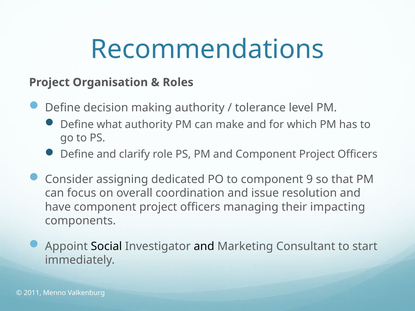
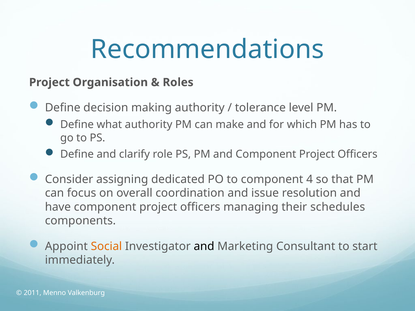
9: 9 -> 4
impacting: impacting -> schedules
Social colour: black -> orange
